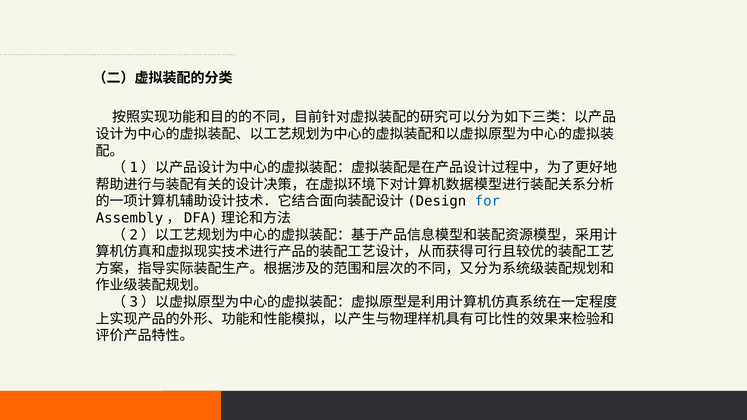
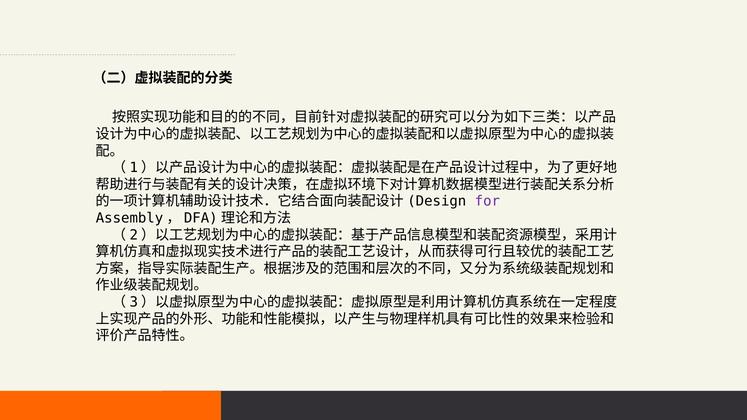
for colour: blue -> purple
